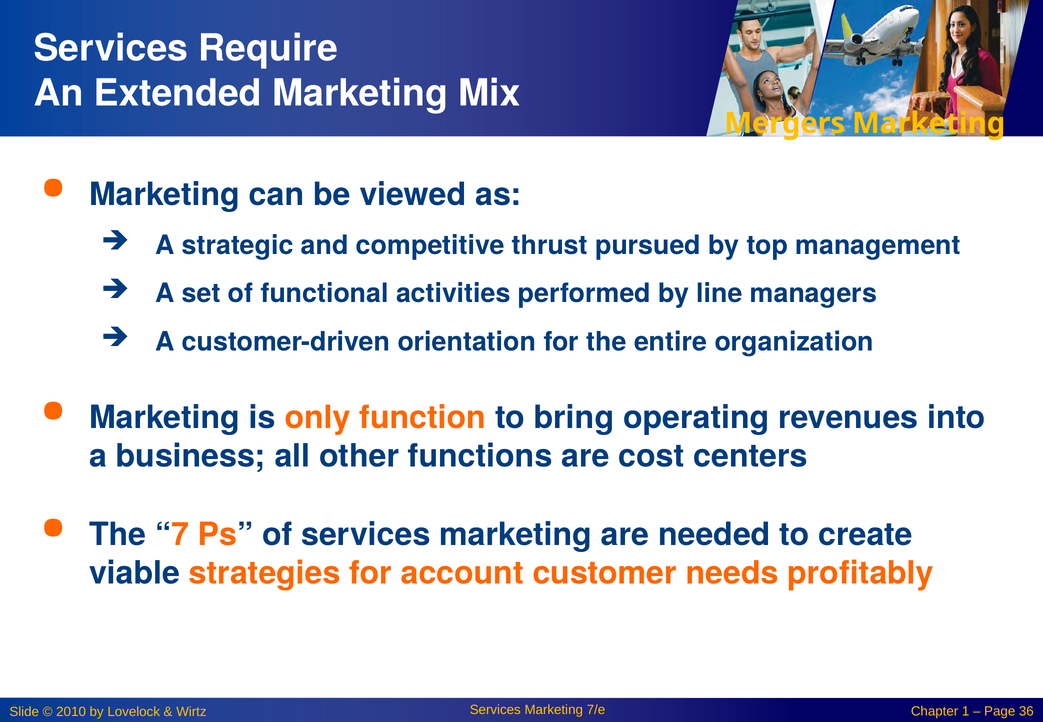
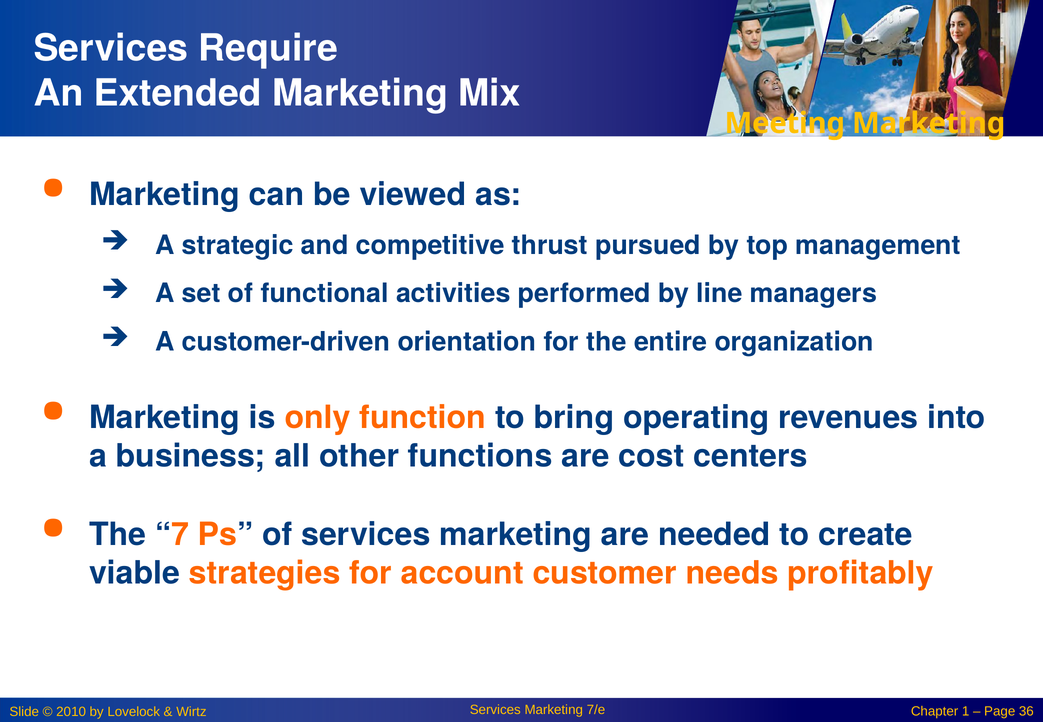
Mergers: Mergers -> Meeting
